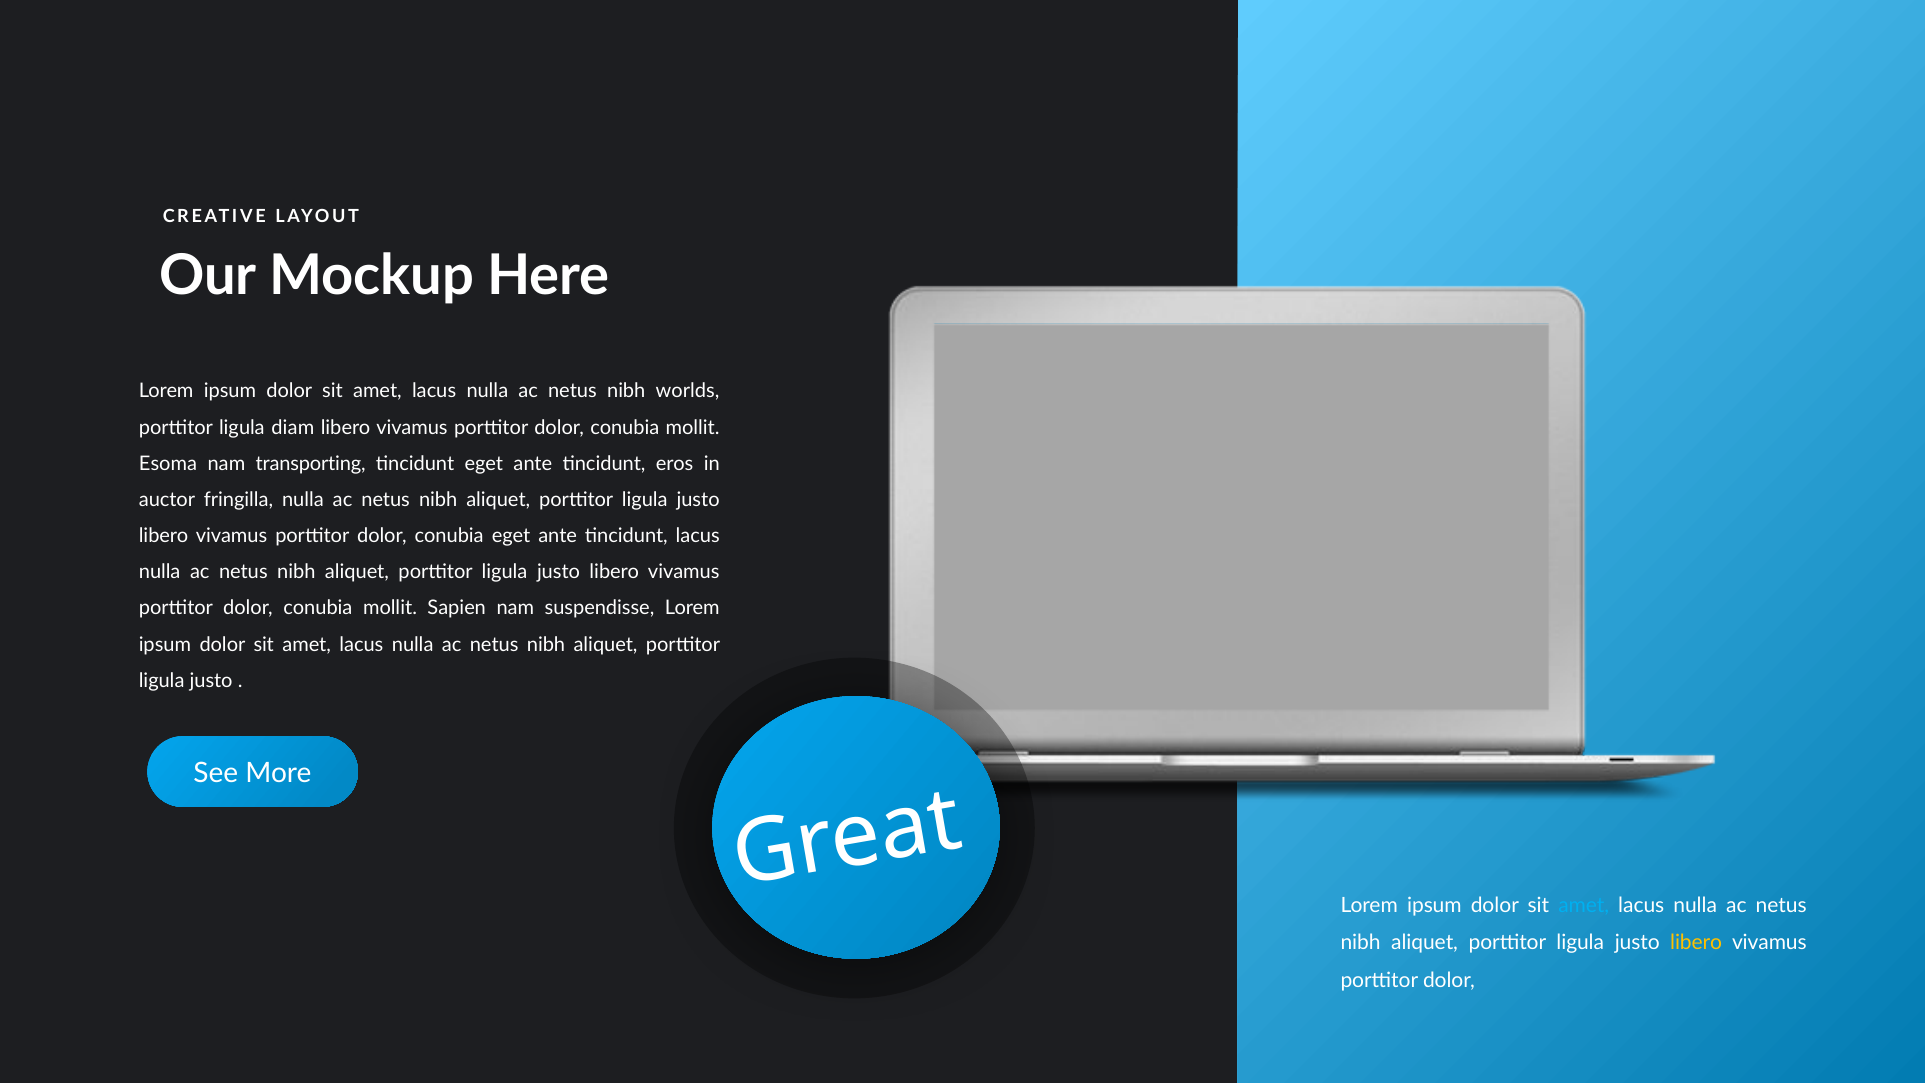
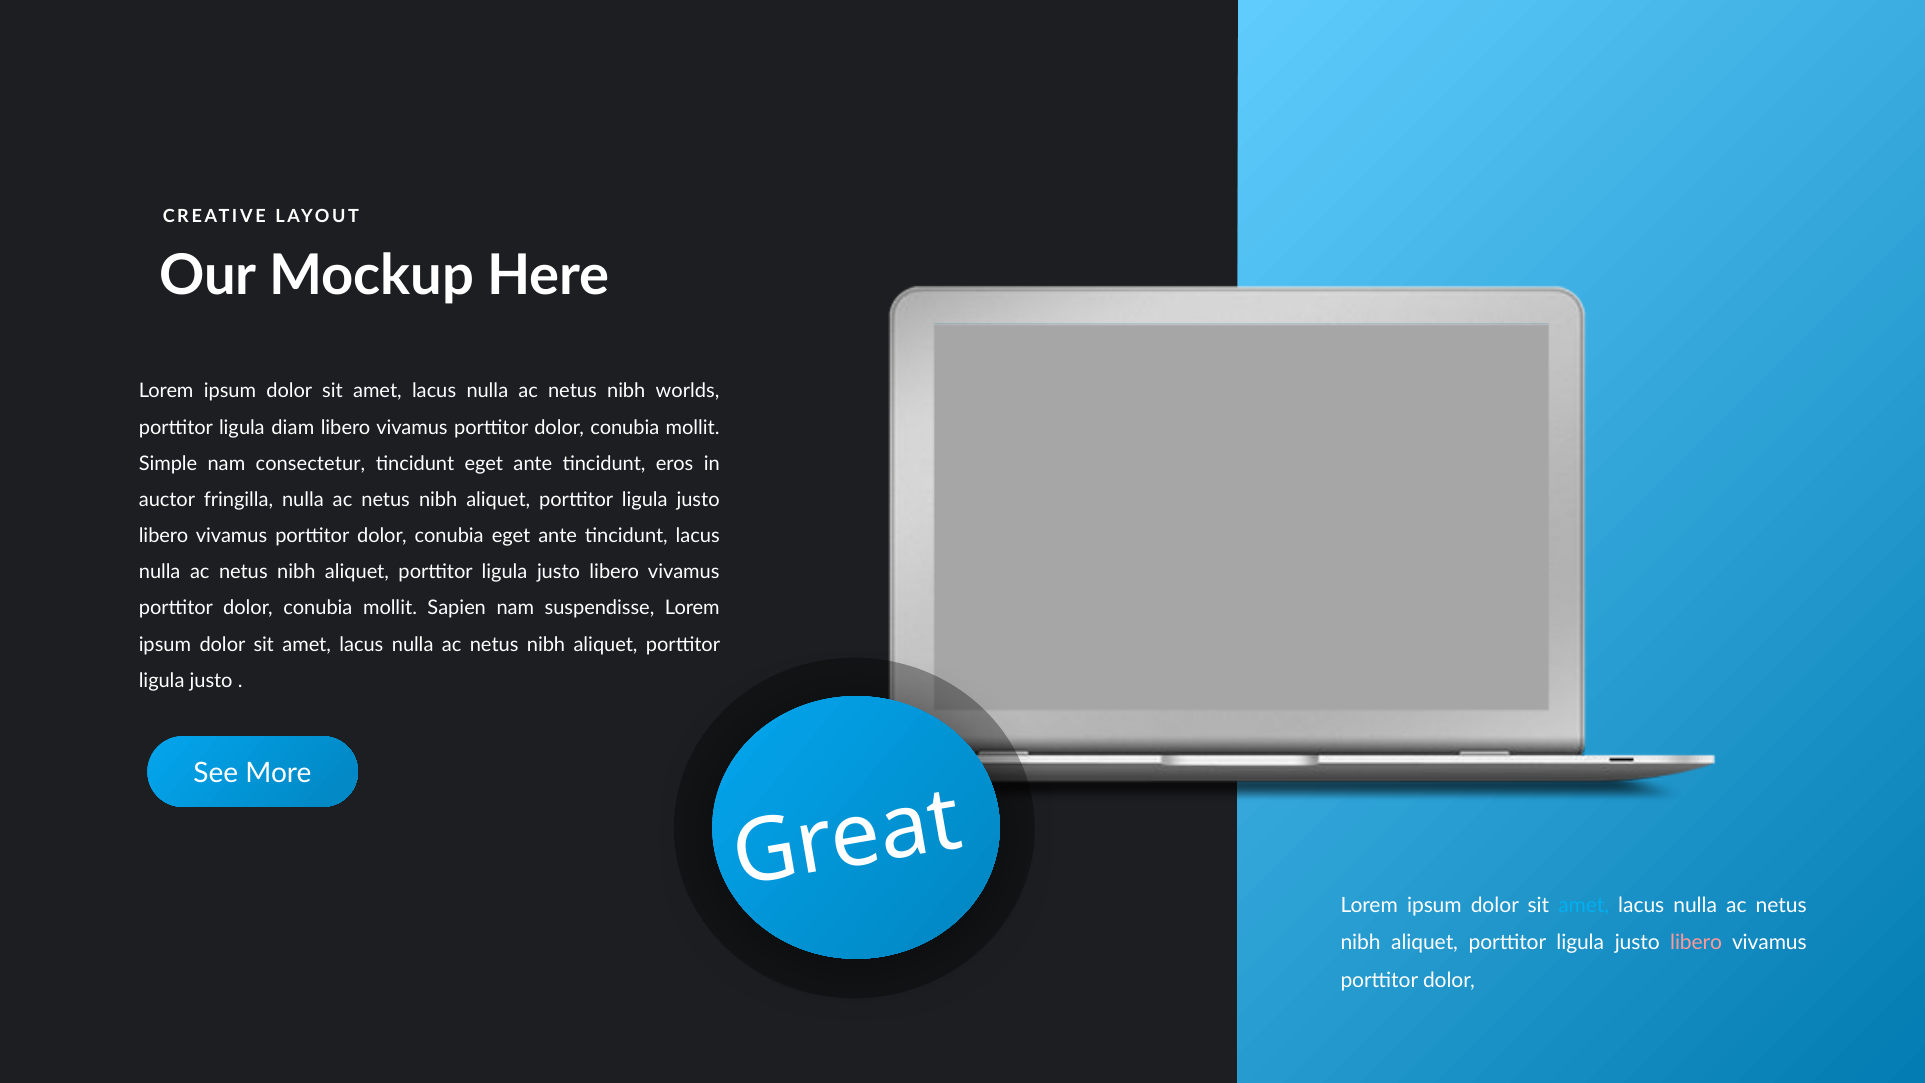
Esoma: Esoma -> Simple
transporting: transporting -> consectetur
libero at (1696, 943) colour: yellow -> pink
